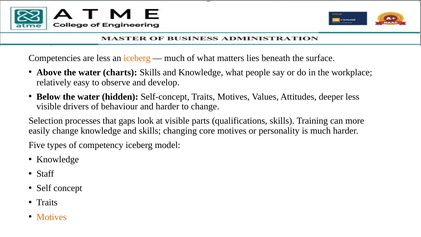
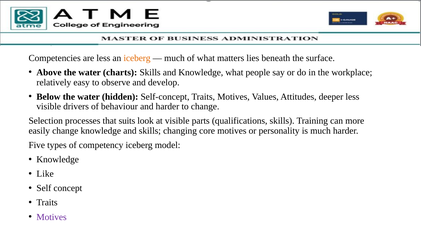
gaps: gaps -> suits
Staff: Staff -> Like
Motives at (52, 217) colour: orange -> purple
